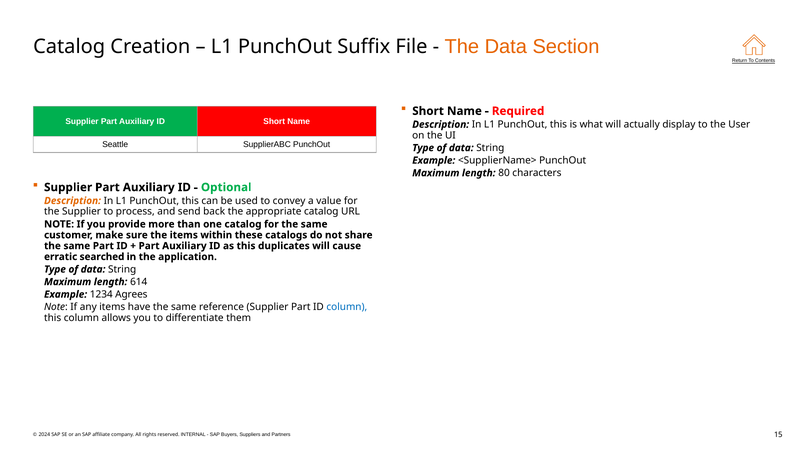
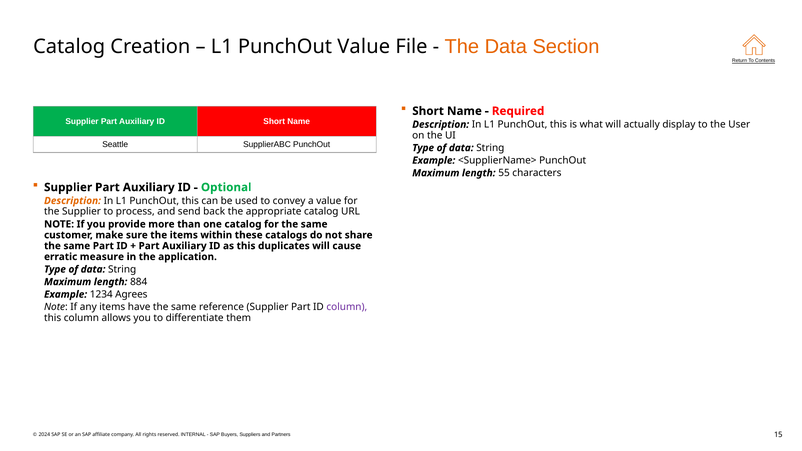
PunchOut Suffix: Suffix -> Value
80: 80 -> 55
searched: searched -> measure
614: 614 -> 884
column at (347, 307) colour: blue -> purple
